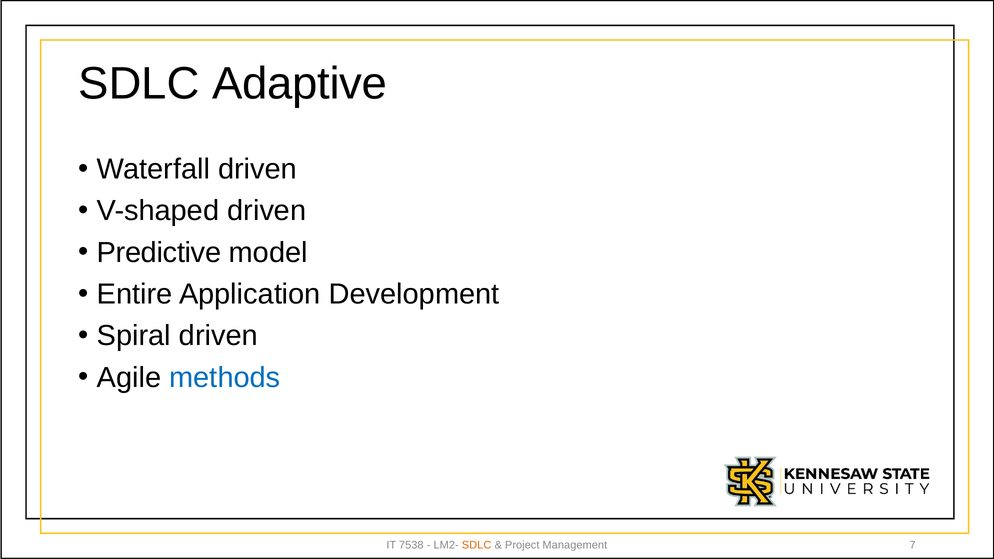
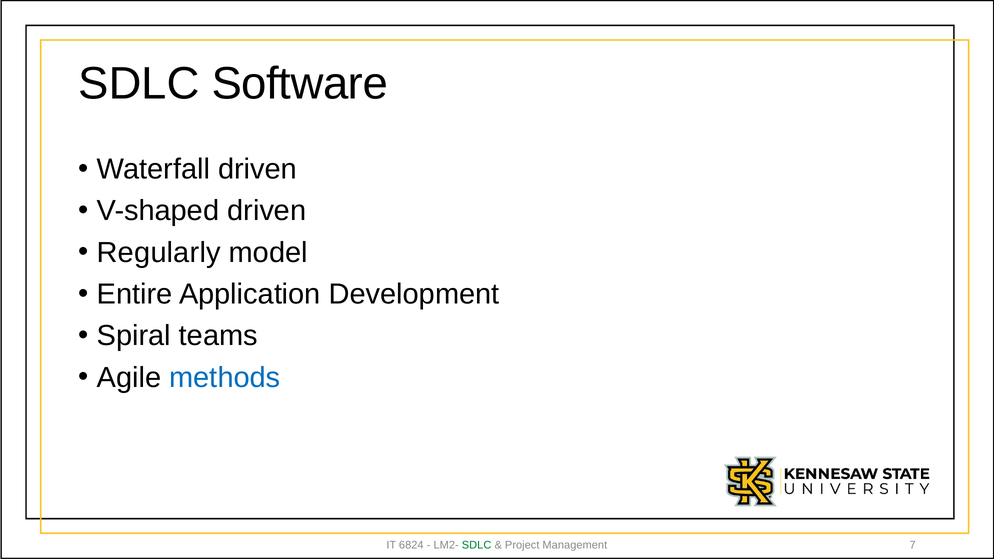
Adaptive: Adaptive -> Software
Predictive: Predictive -> Regularly
Spiral driven: driven -> teams
7538: 7538 -> 6824
SDLC at (477, 545) colour: orange -> green
